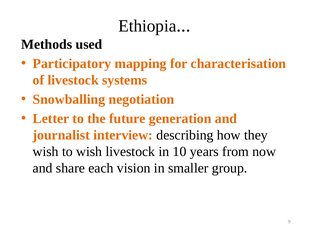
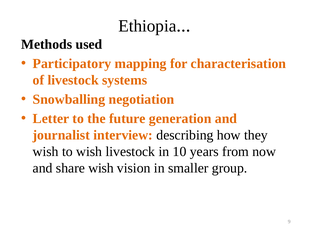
share each: each -> wish
